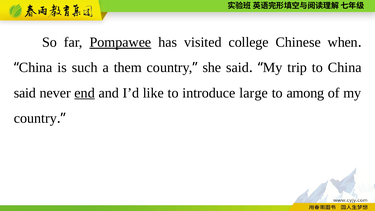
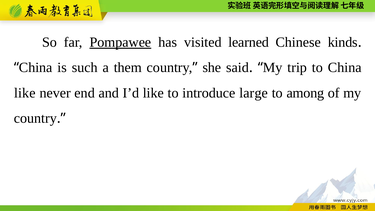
college: college -> learned
when: when -> kinds
said at (25, 93): said -> like
end underline: present -> none
